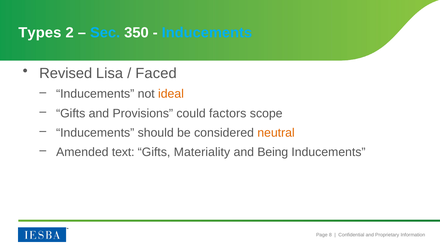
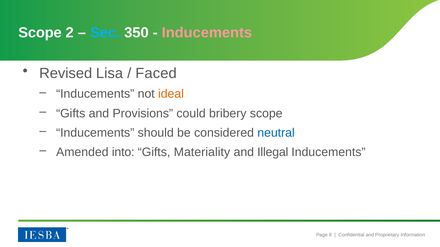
Types at (40, 33): Types -> Scope
Inducements at (207, 33) colour: light blue -> pink
factors: factors -> bribery
neutral colour: orange -> blue
text: text -> into
Being: Being -> Illegal
